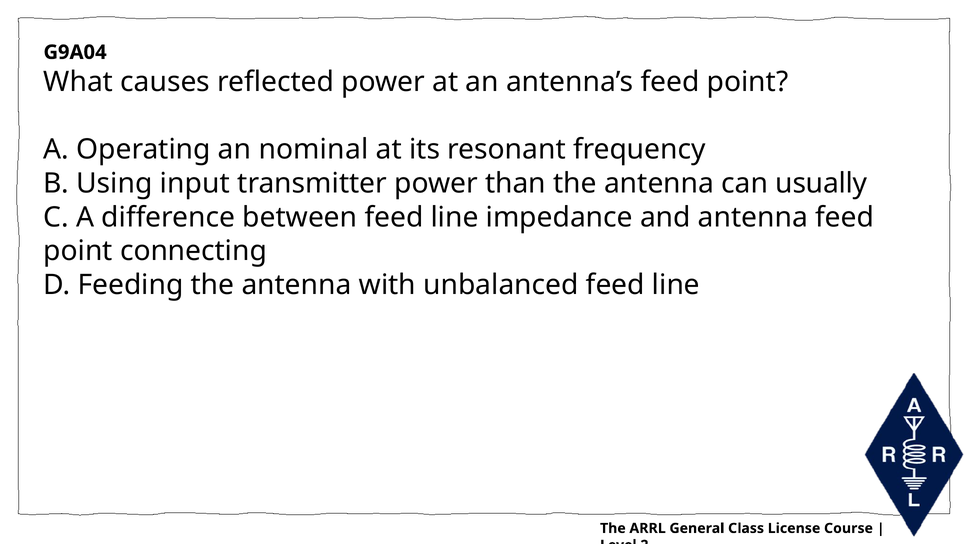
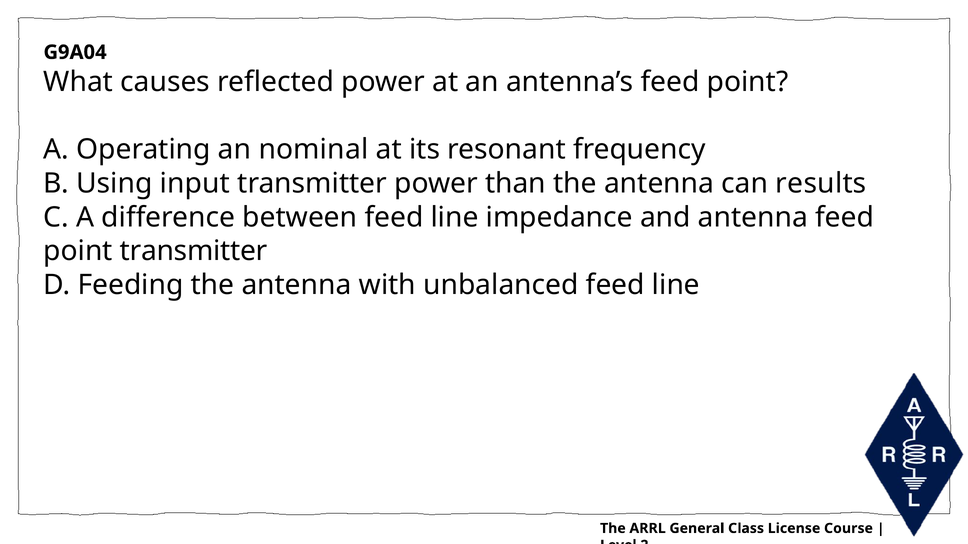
usually: usually -> results
point connecting: connecting -> transmitter
